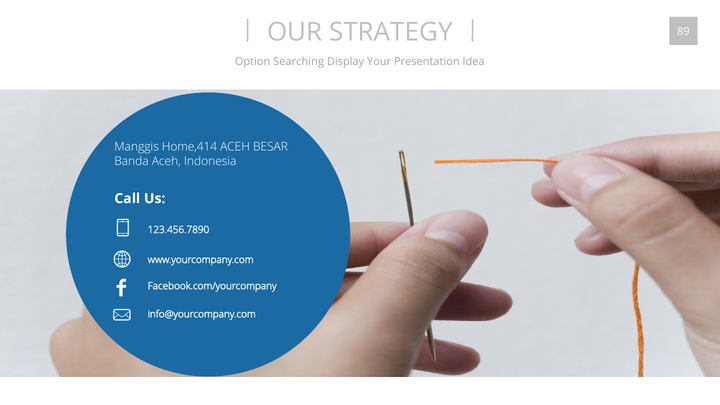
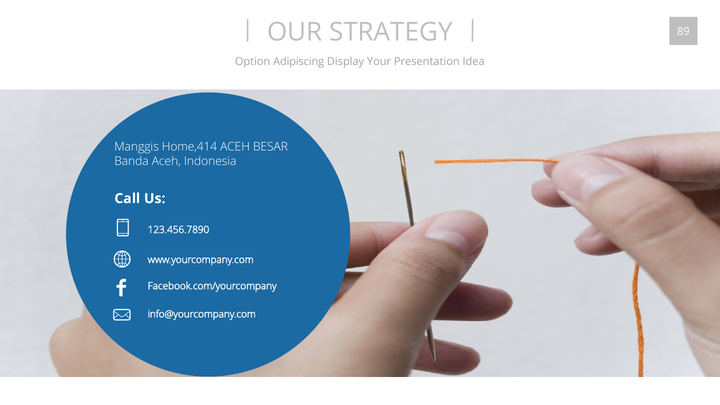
Searching: Searching -> Adipiscing
